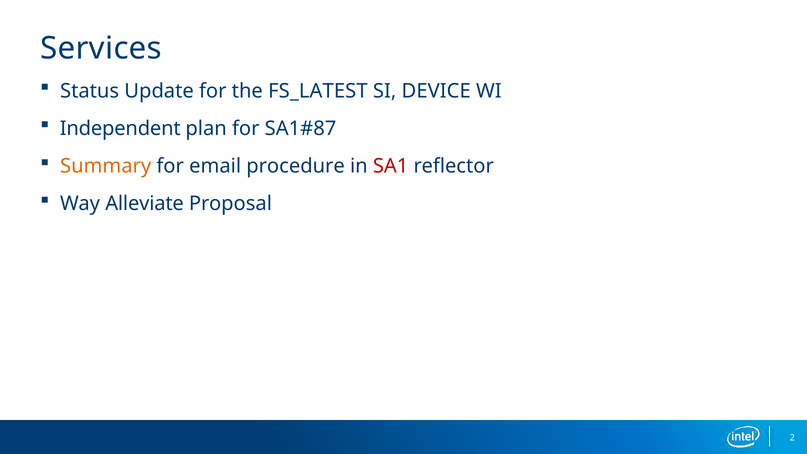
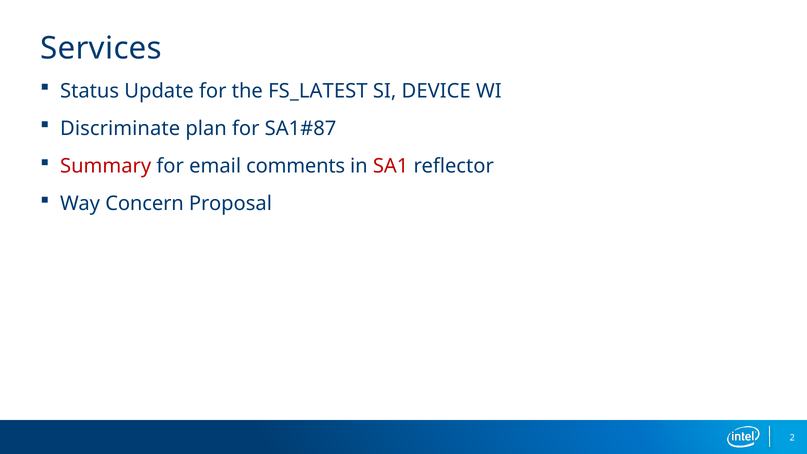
Independent: Independent -> Discriminate
Summary colour: orange -> red
procedure: procedure -> comments
Alleviate: Alleviate -> Concern
